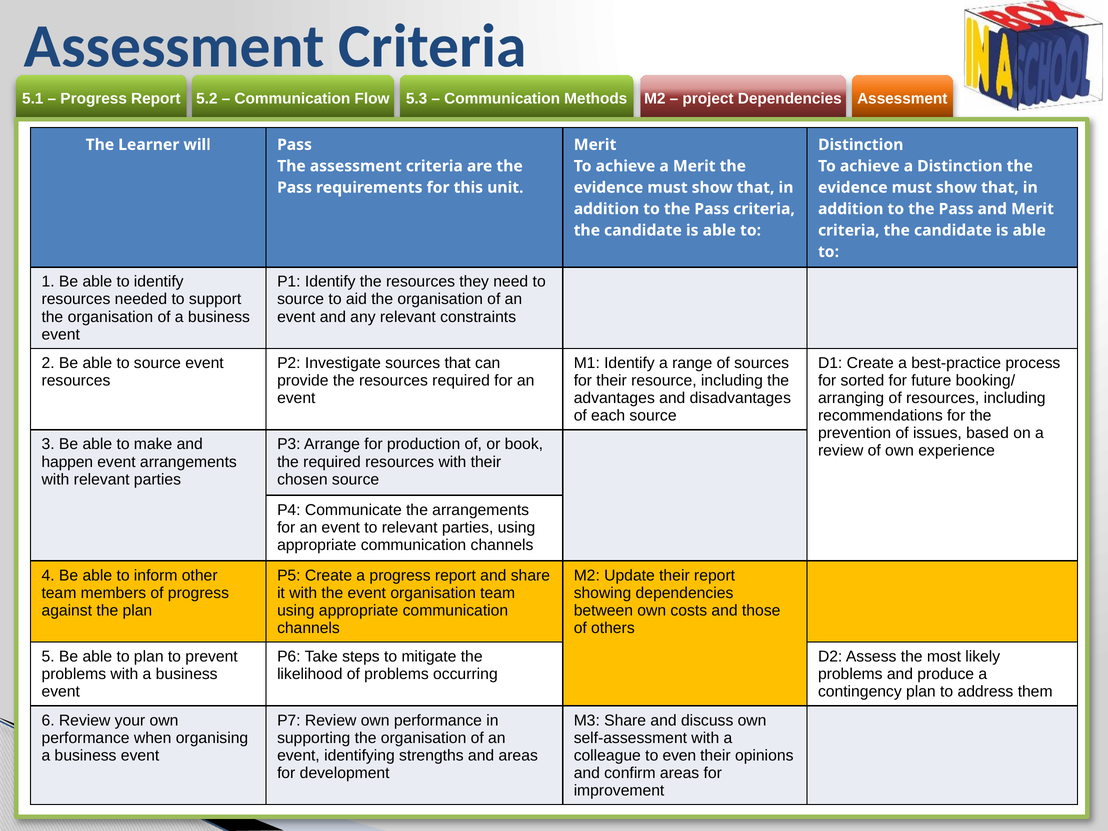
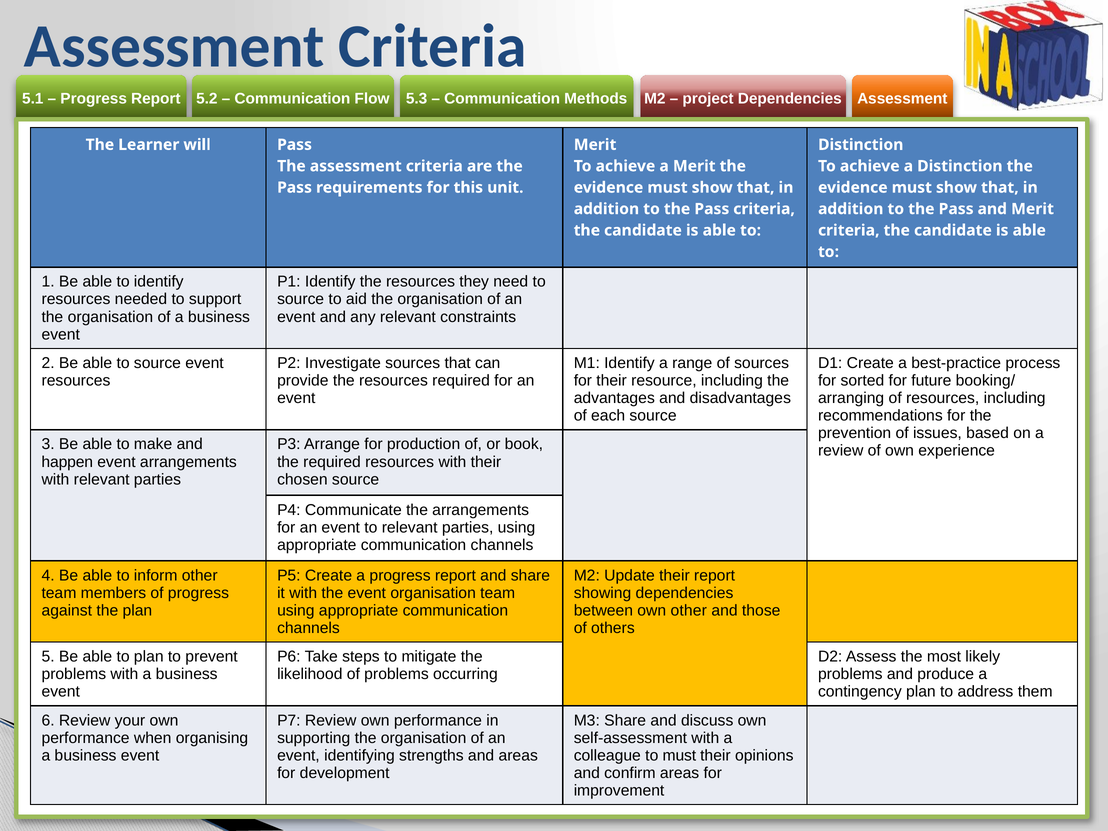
own costs: costs -> other
to even: even -> must
